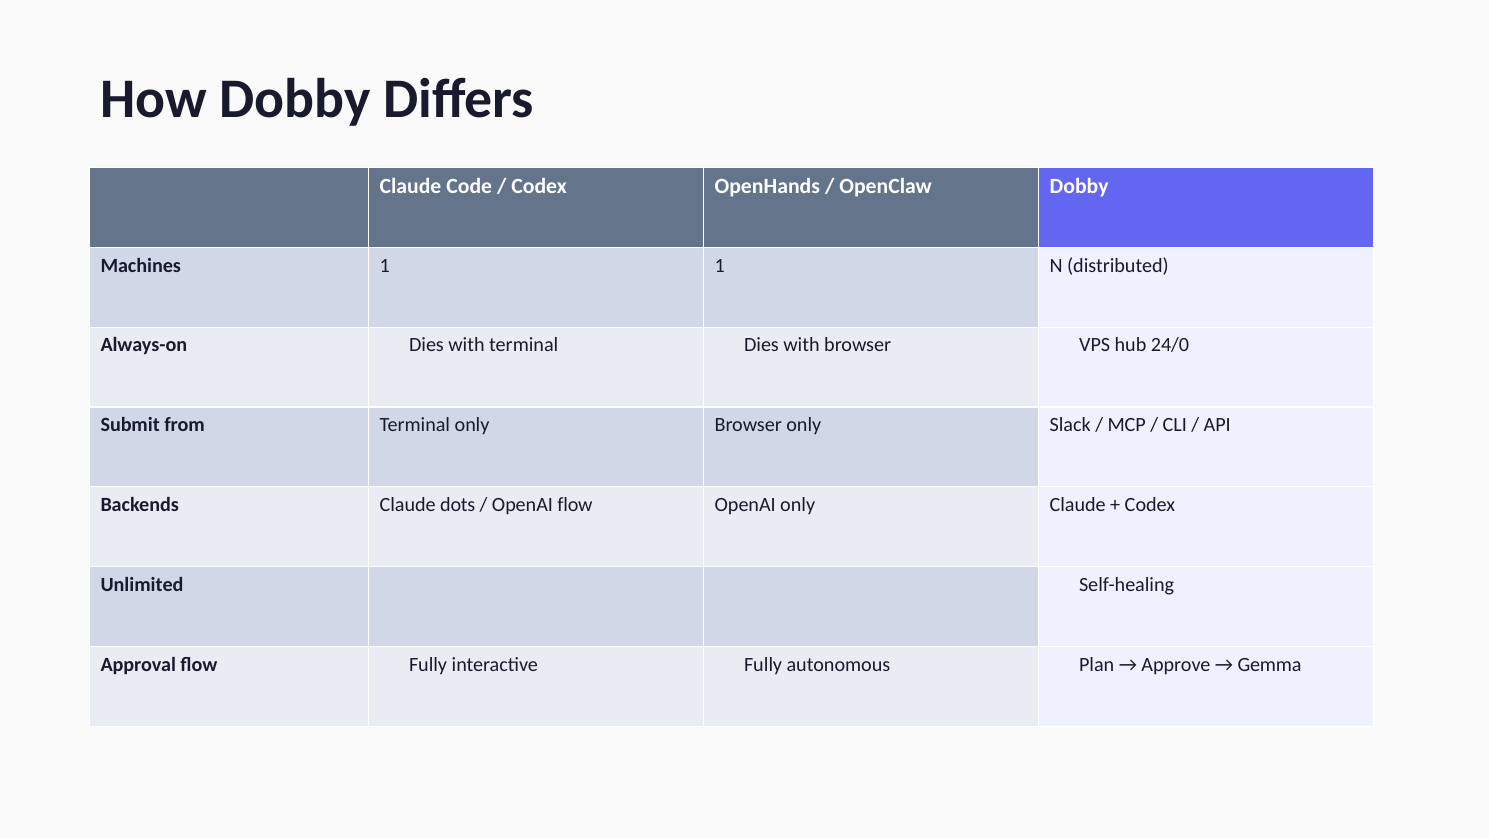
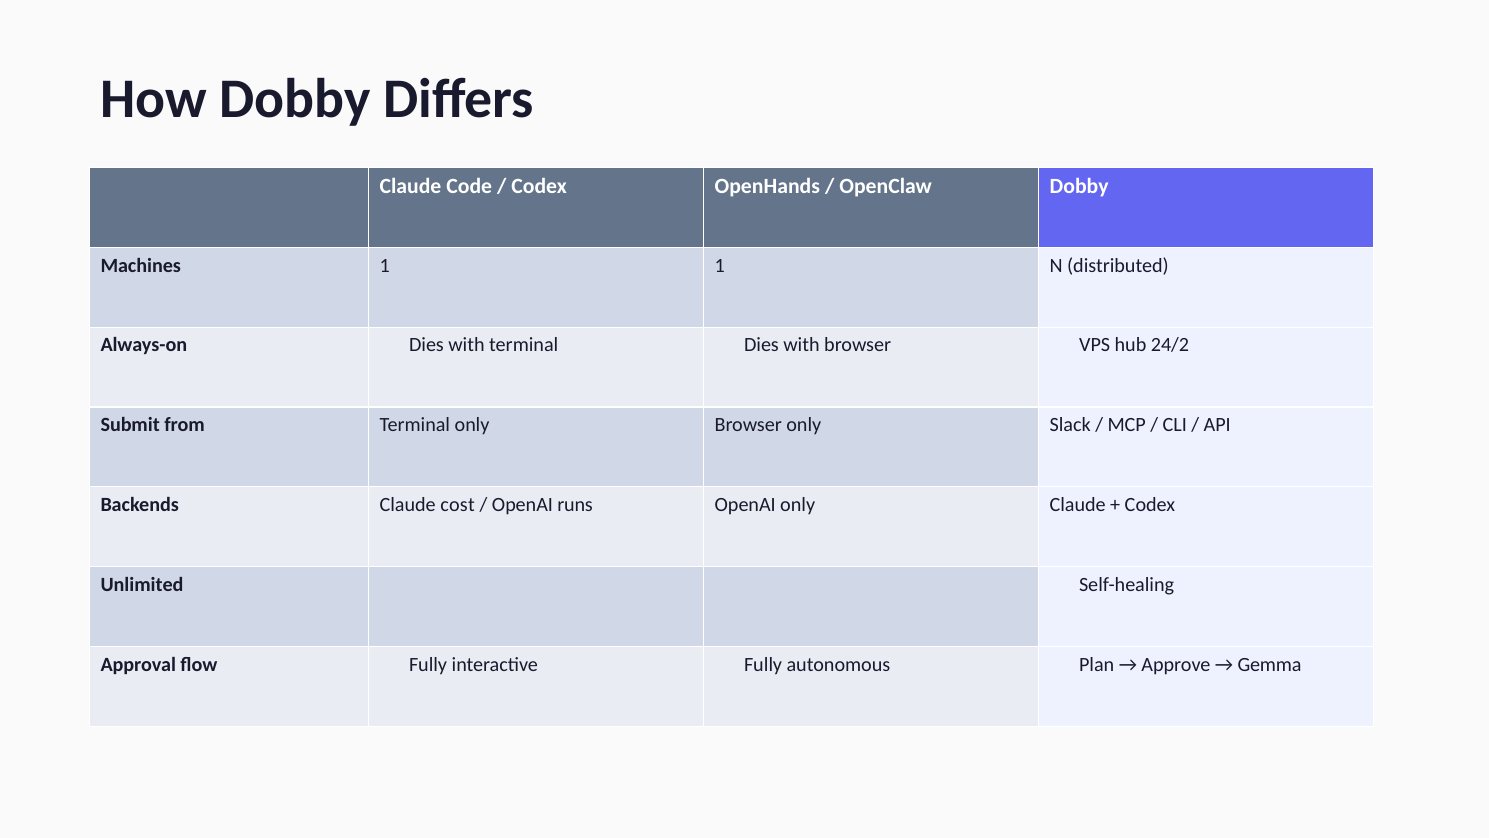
24/0: 24/0 -> 24/2
dots: dots -> cost
OpenAI flow: flow -> runs
